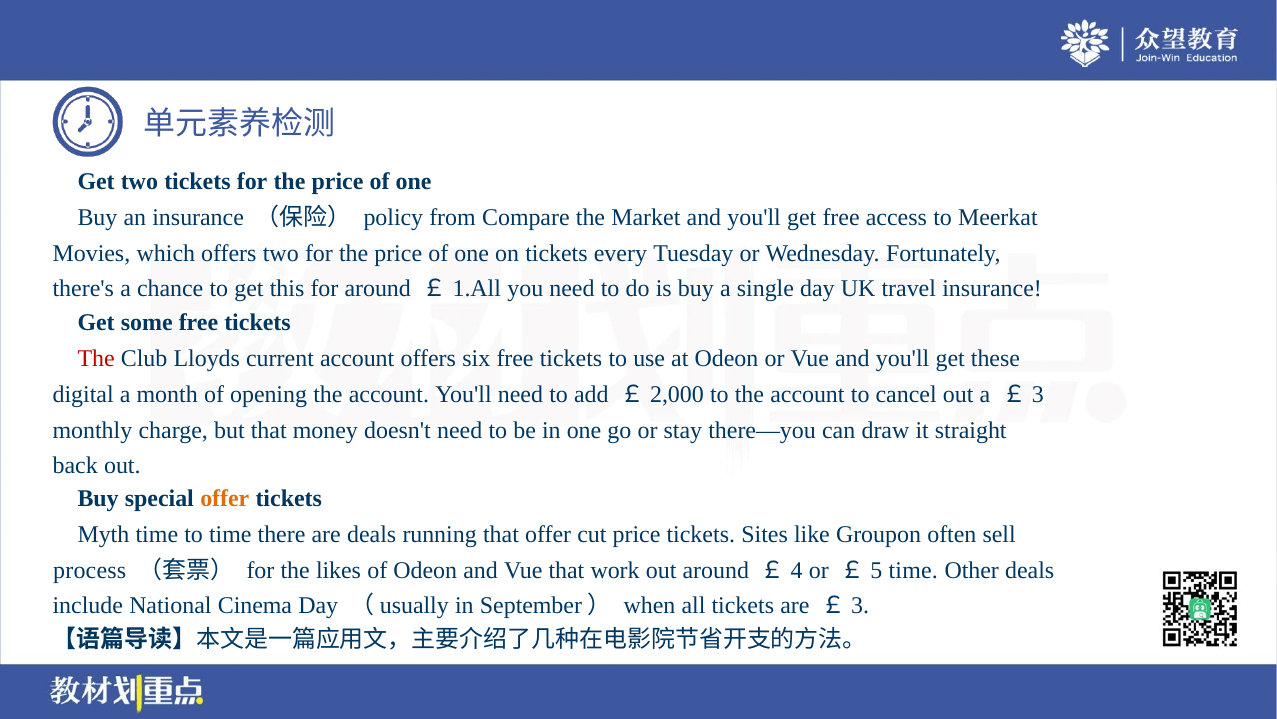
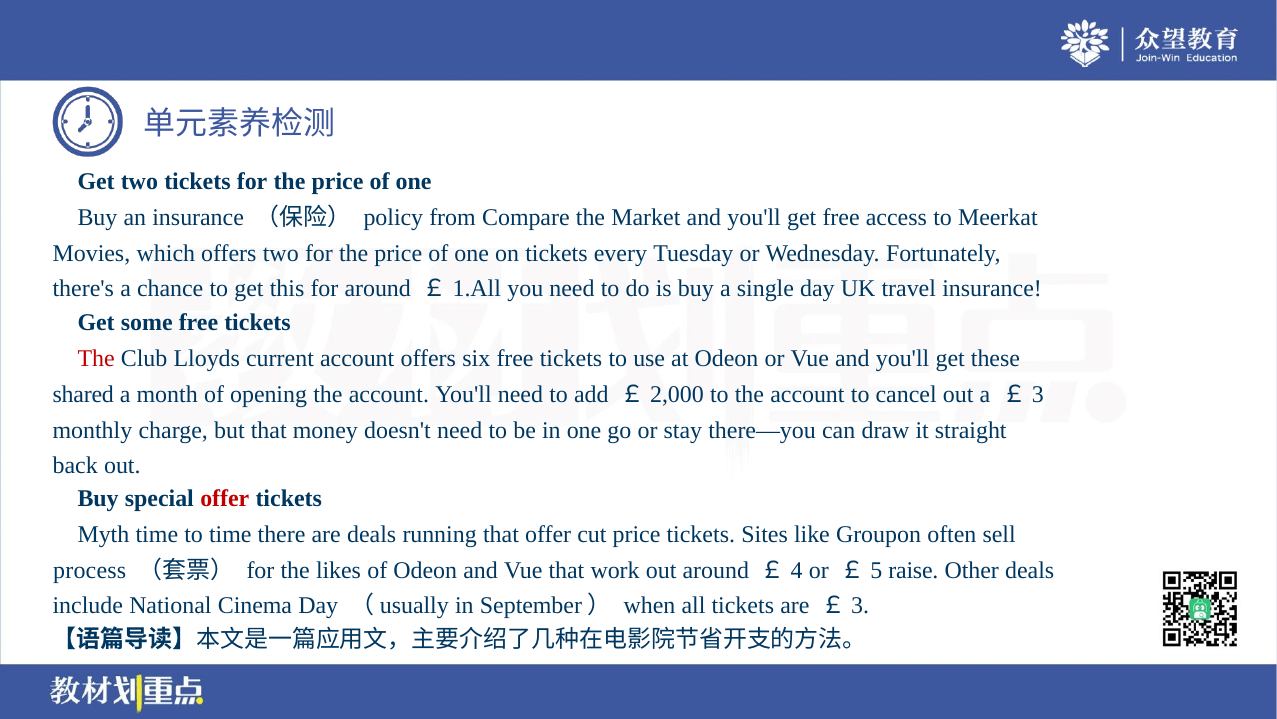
digital: digital -> shared
offer at (225, 498) colour: orange -> red
￡5 time: time -> raise
